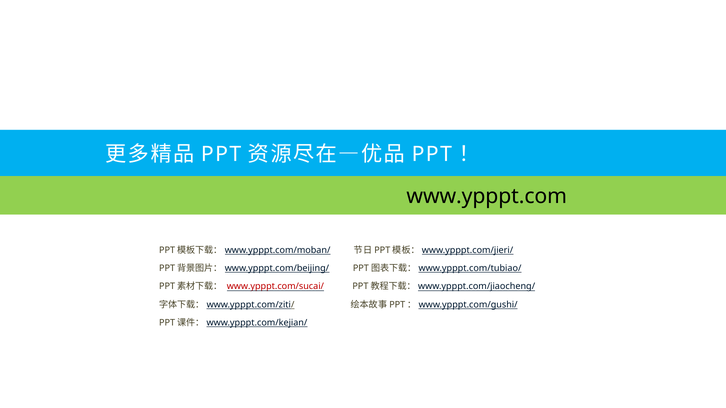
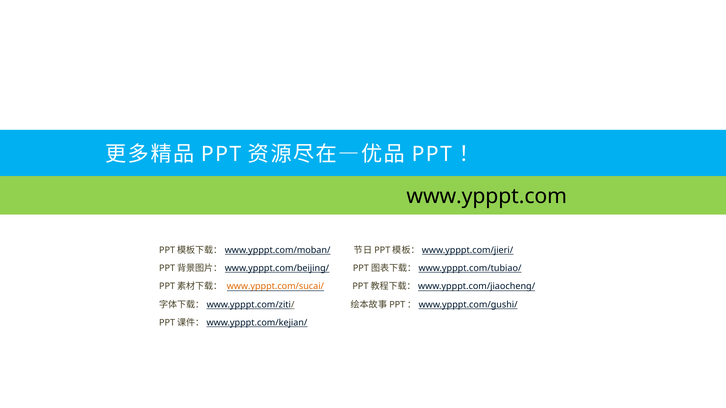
www.ypppt.com/sucai/ colour: red -> orange
